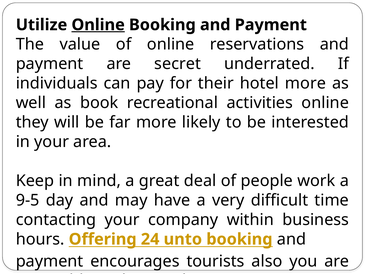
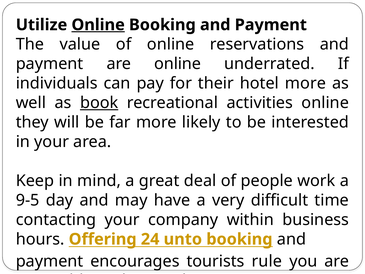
are secret: secret -> online
book underline: none -> present
also: also -> rule
